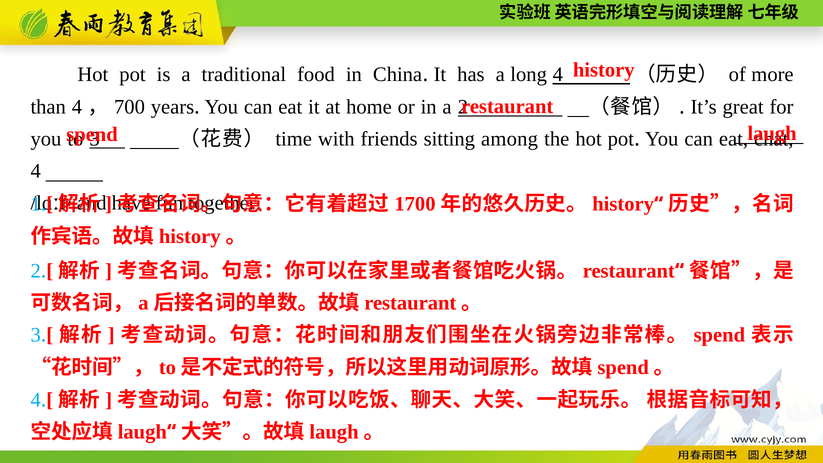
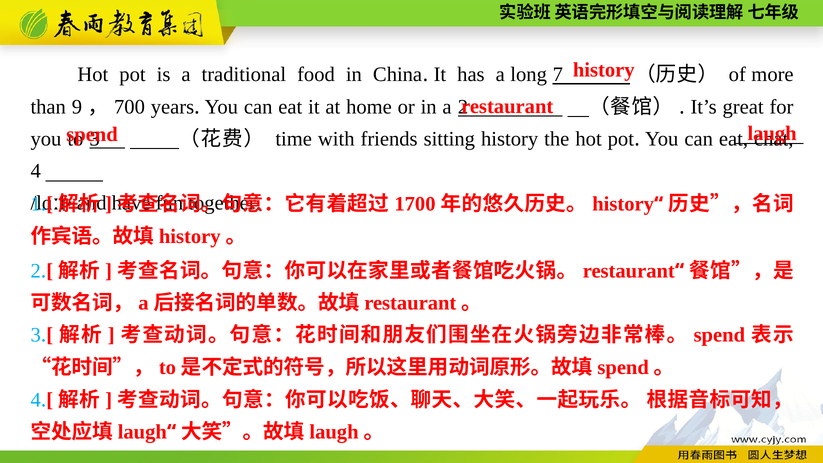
long 4: 4 -> 7
than 4: 4 -> 9
sitting among: among -> history
